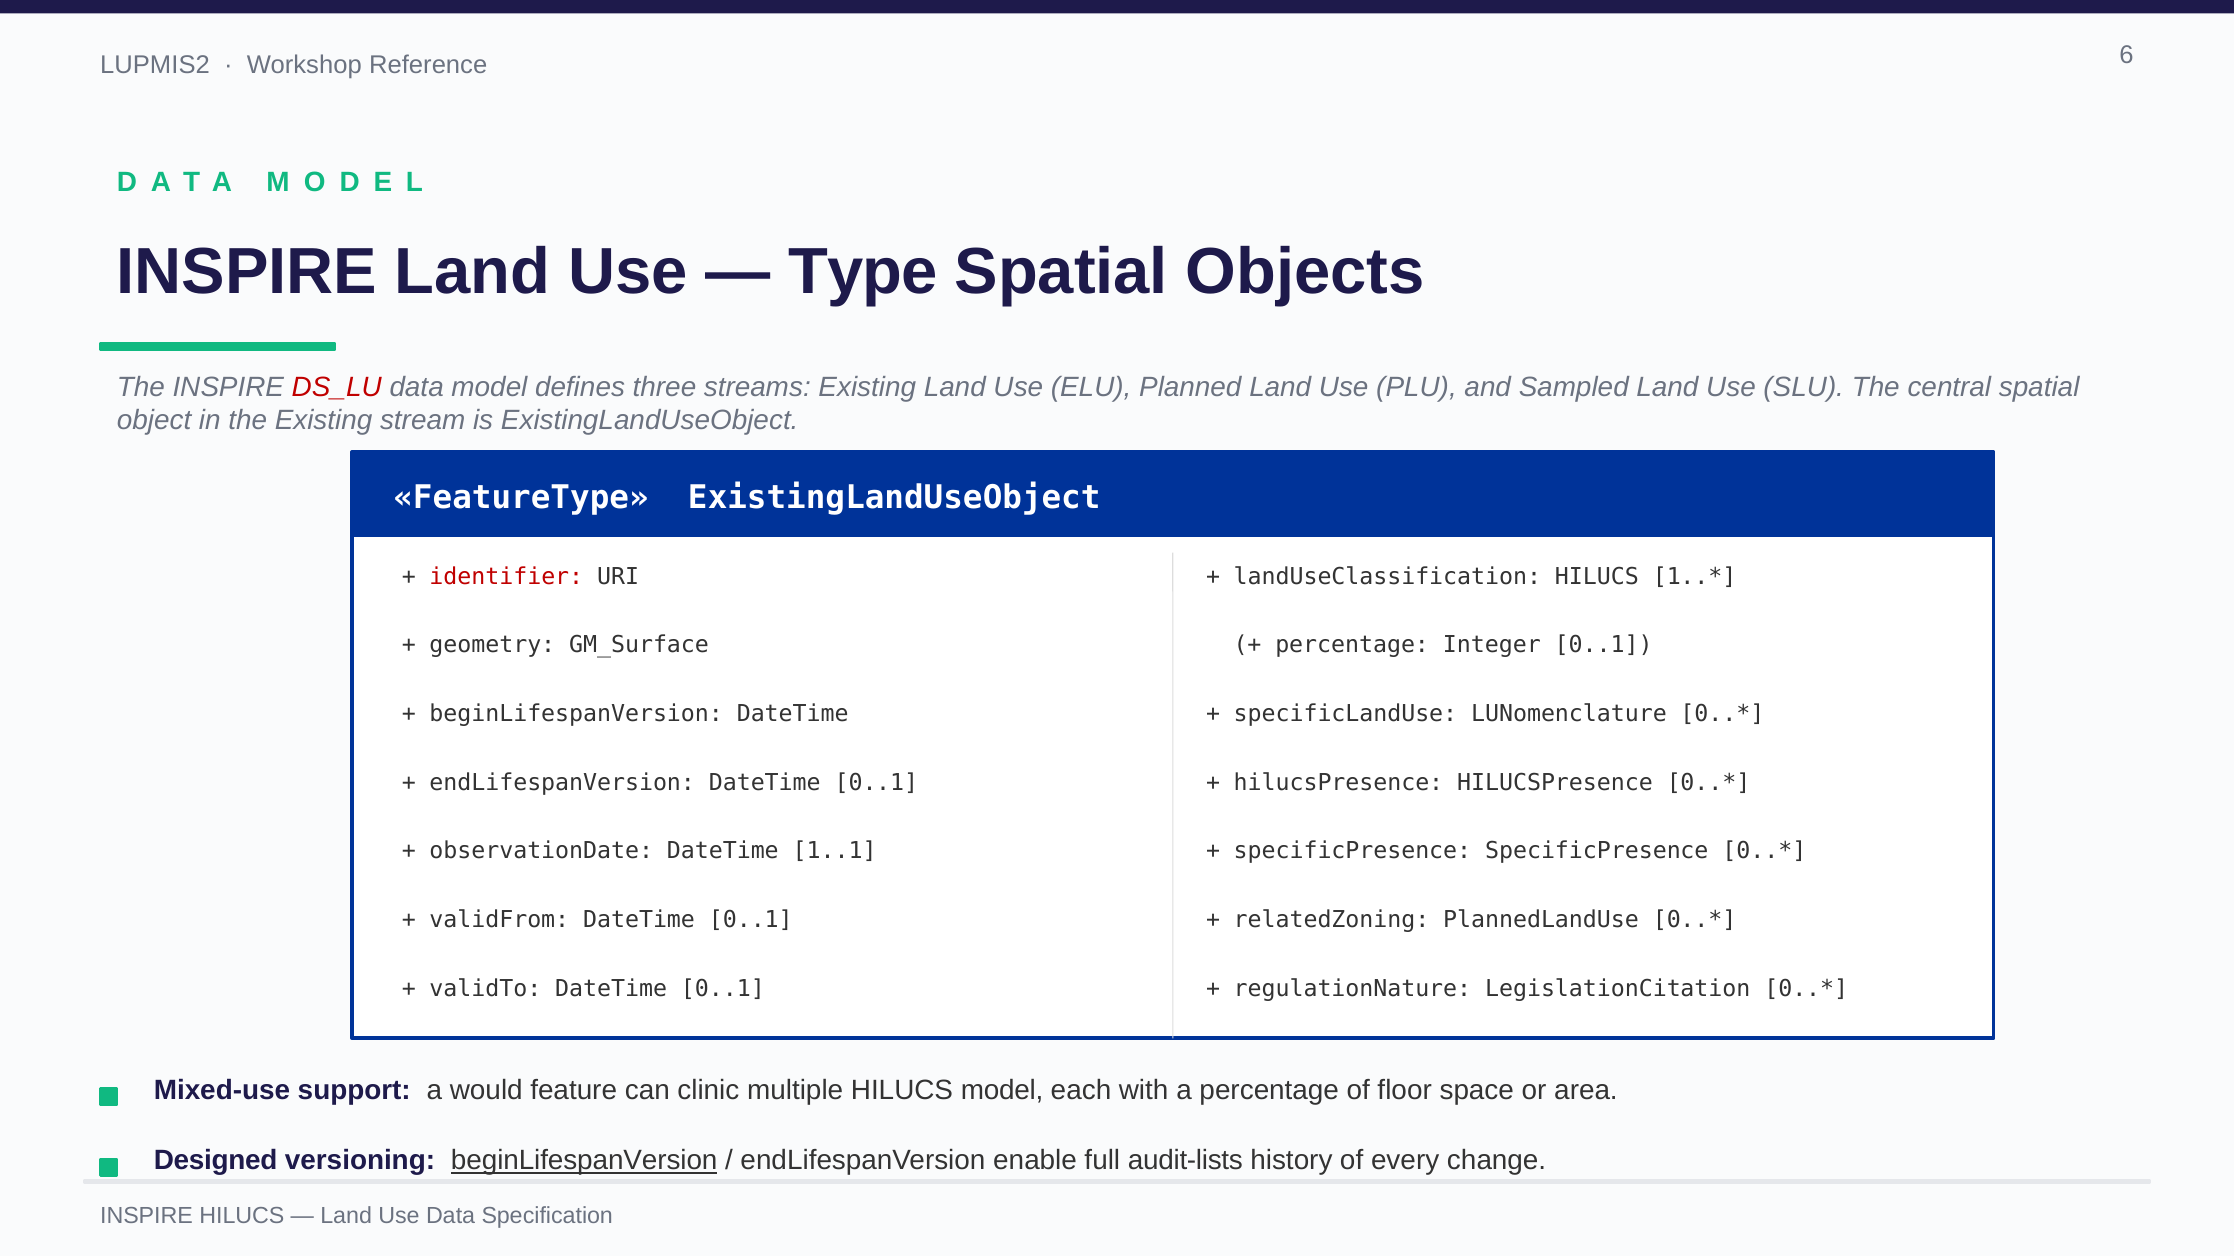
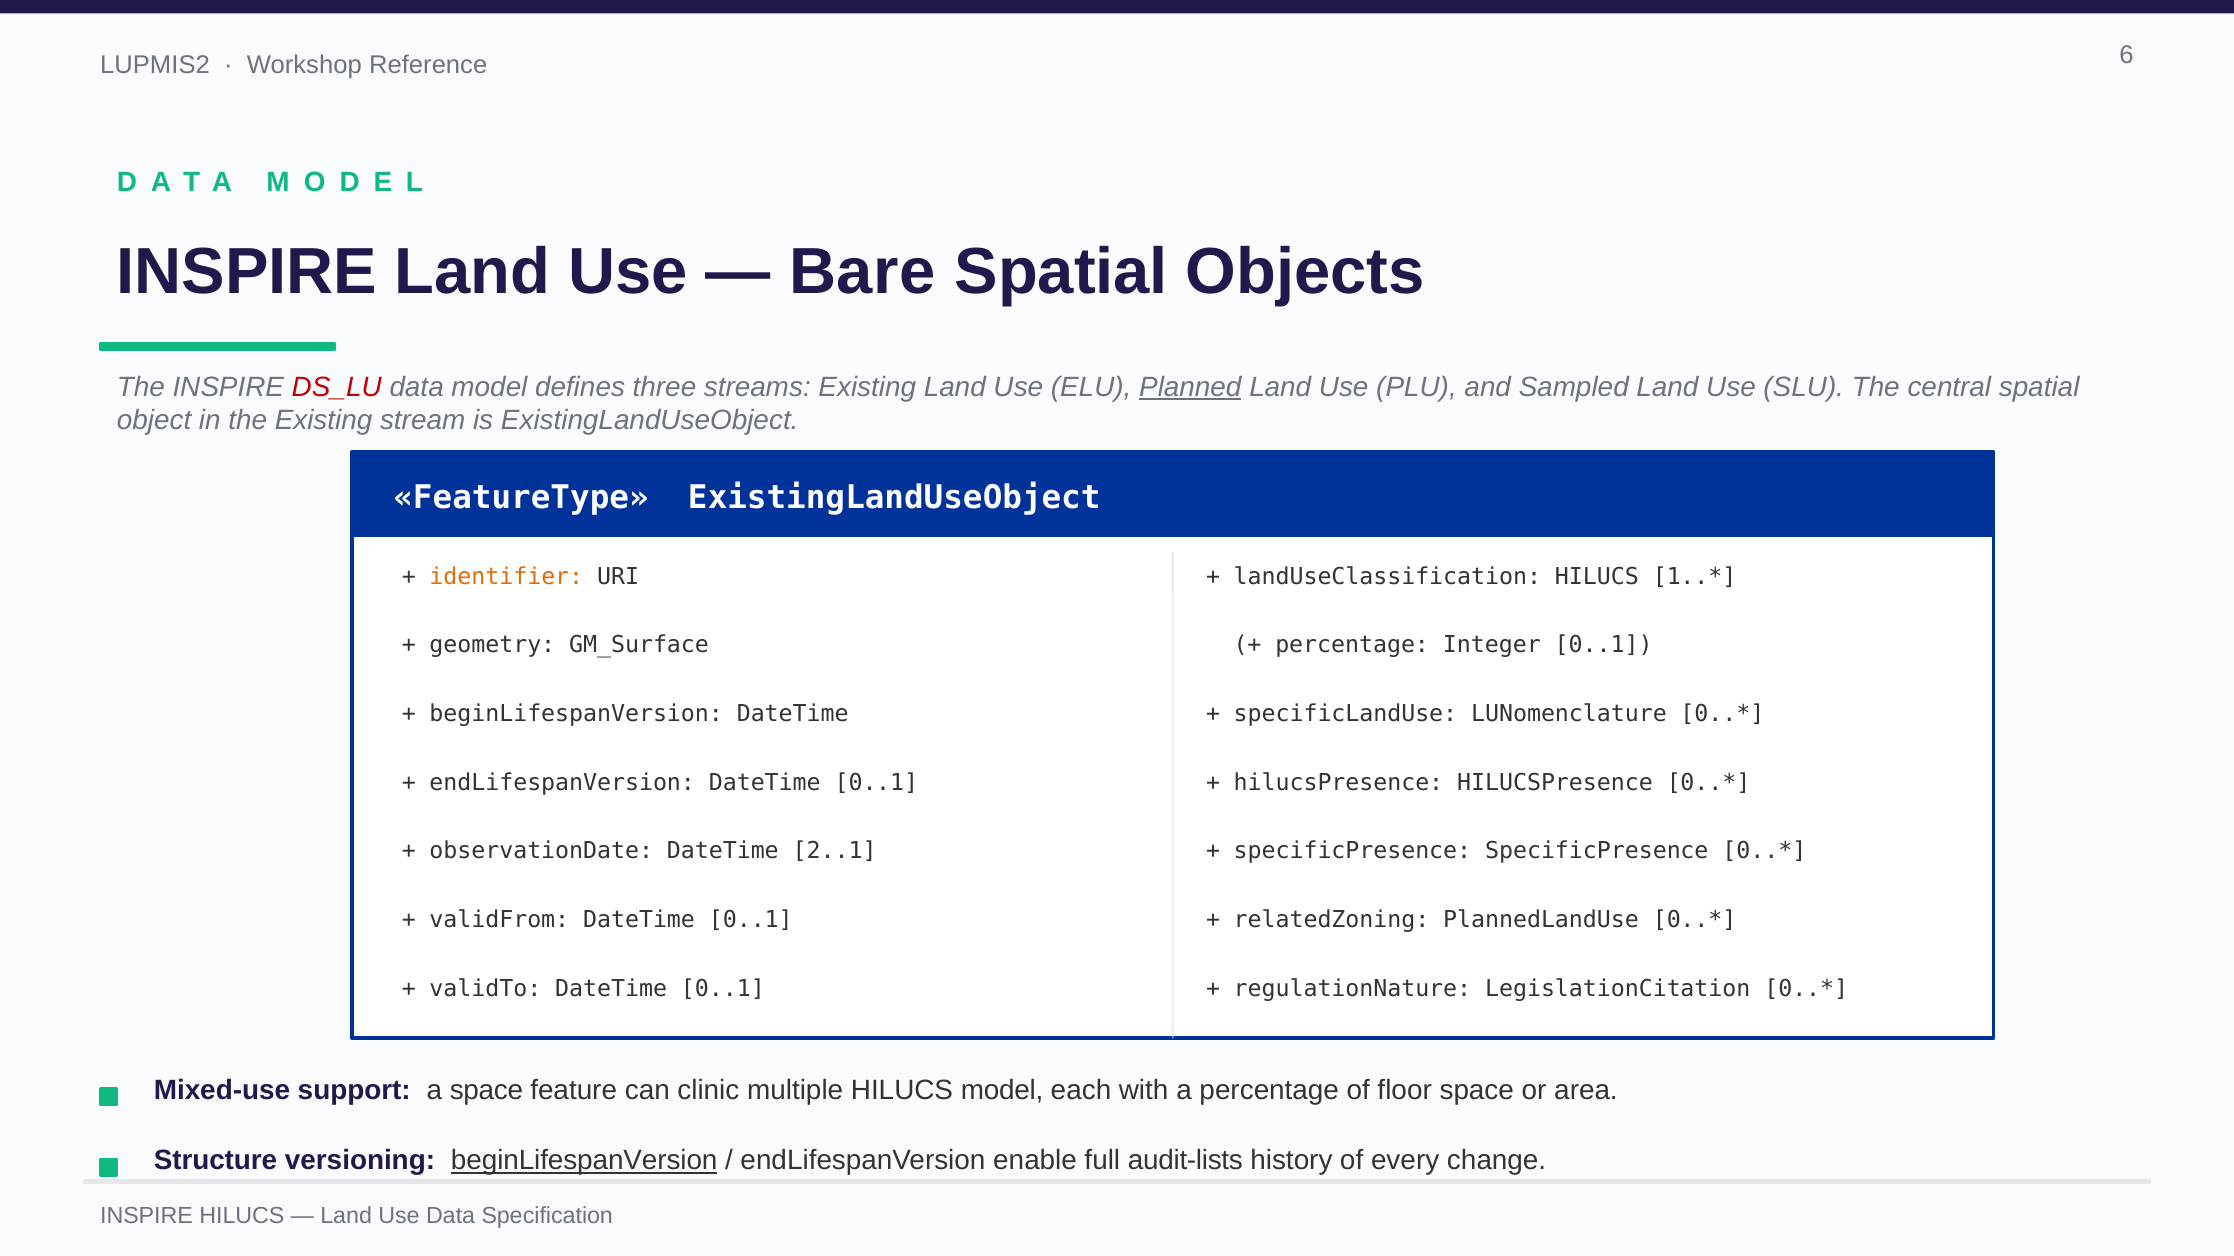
Type: Type -> Bare
Planned underline: none -> present
identifier colour: red -> orange
1..1: 1..1 -> 2..1
a would: would -> space
Designed: Designed -> Structure
